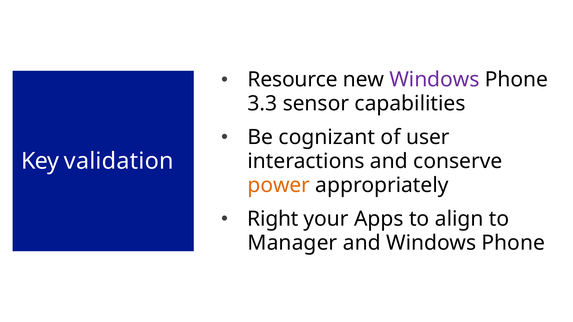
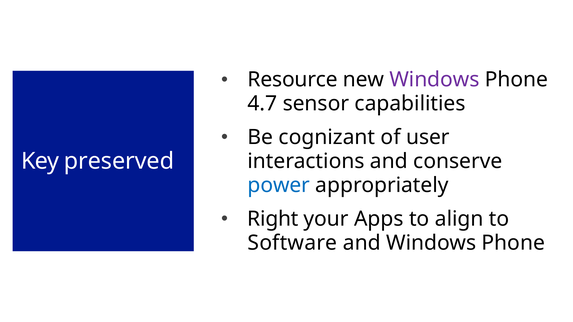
3.3: 3.3 -> 4.7
validation: validation -> preserved
power colour: orange -> blue
Manager: Manager -> Software
